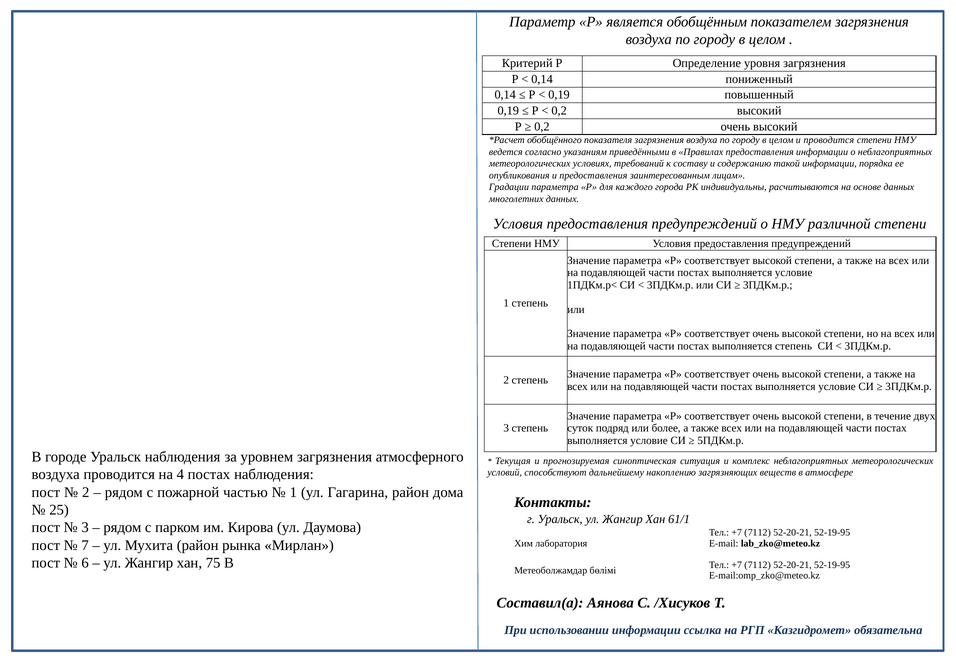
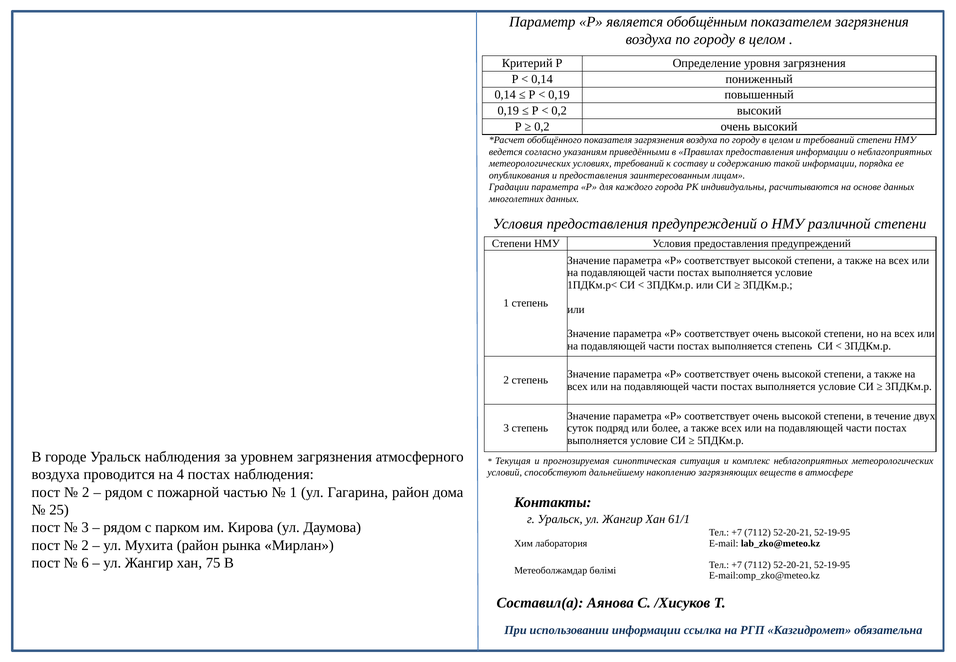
и проводится: проводится -> требований
7 at (85, 545): 7 -> 2
